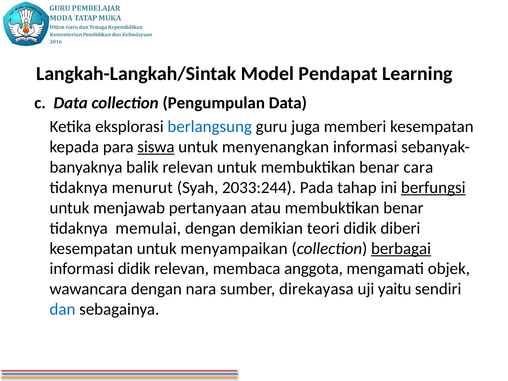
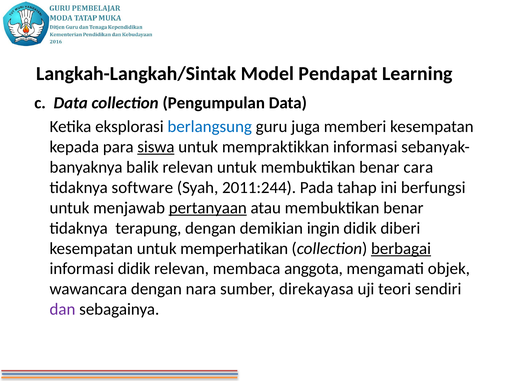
menyenangkan: menyenangkan -> mempraktikkan
menurut: menurut -> software
2033:244: 2033:244 -> 2011:244
berfungsi underline: present -> none
pertanyaan underline: none -> present
memulai: memulai -> terapung
teori: teori -> ingin
menyampaikan: menyampaikan -> memperhatikan
yaitu: yaitu -> teori
dan colour: blue -> purple
